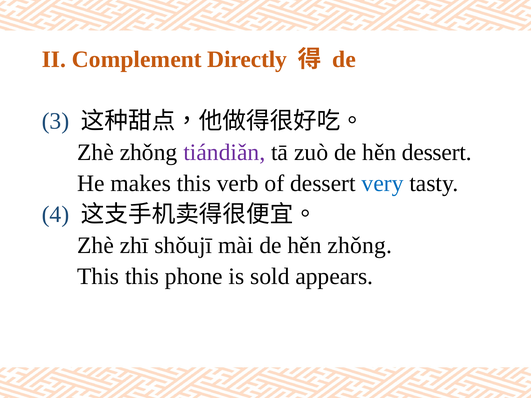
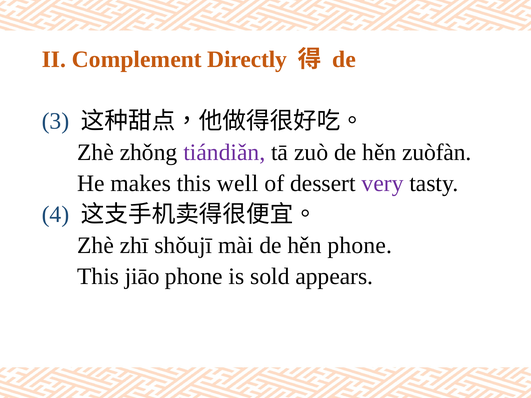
hěn dessert: dessert -> zuòfàn
verb: verb -> well
very colour: blue -> purple
hěn zhǒng: zhǒng -> phone
This this: this -> jiāo
